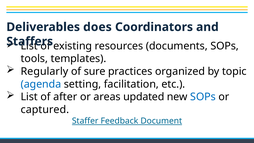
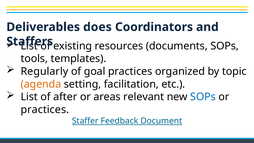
sure: sure -> goal
agenda colour: blue -> orange
updated: updated -> relevant
captured at (45, 109): captured -> practices
